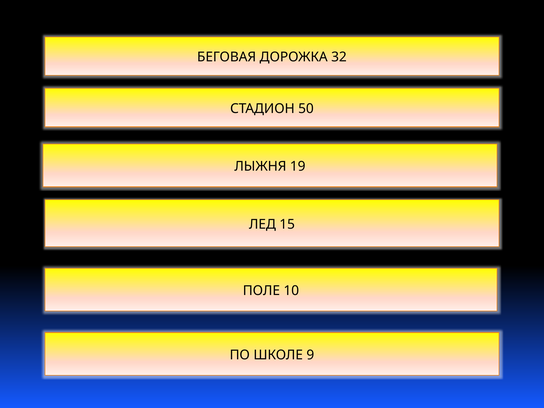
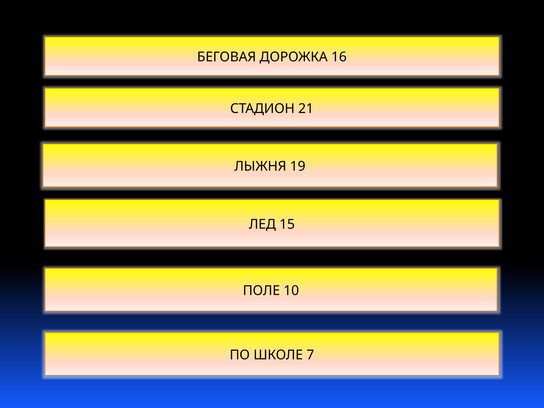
32: 32 -> 16
50: 50 -> 21
9: 9 -> 7
